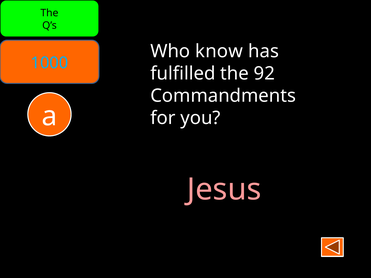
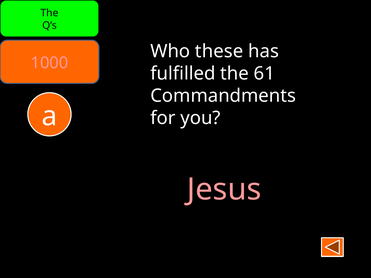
know: know -> these
1000 colour: light blue -> pink
92: 92 -> 61
